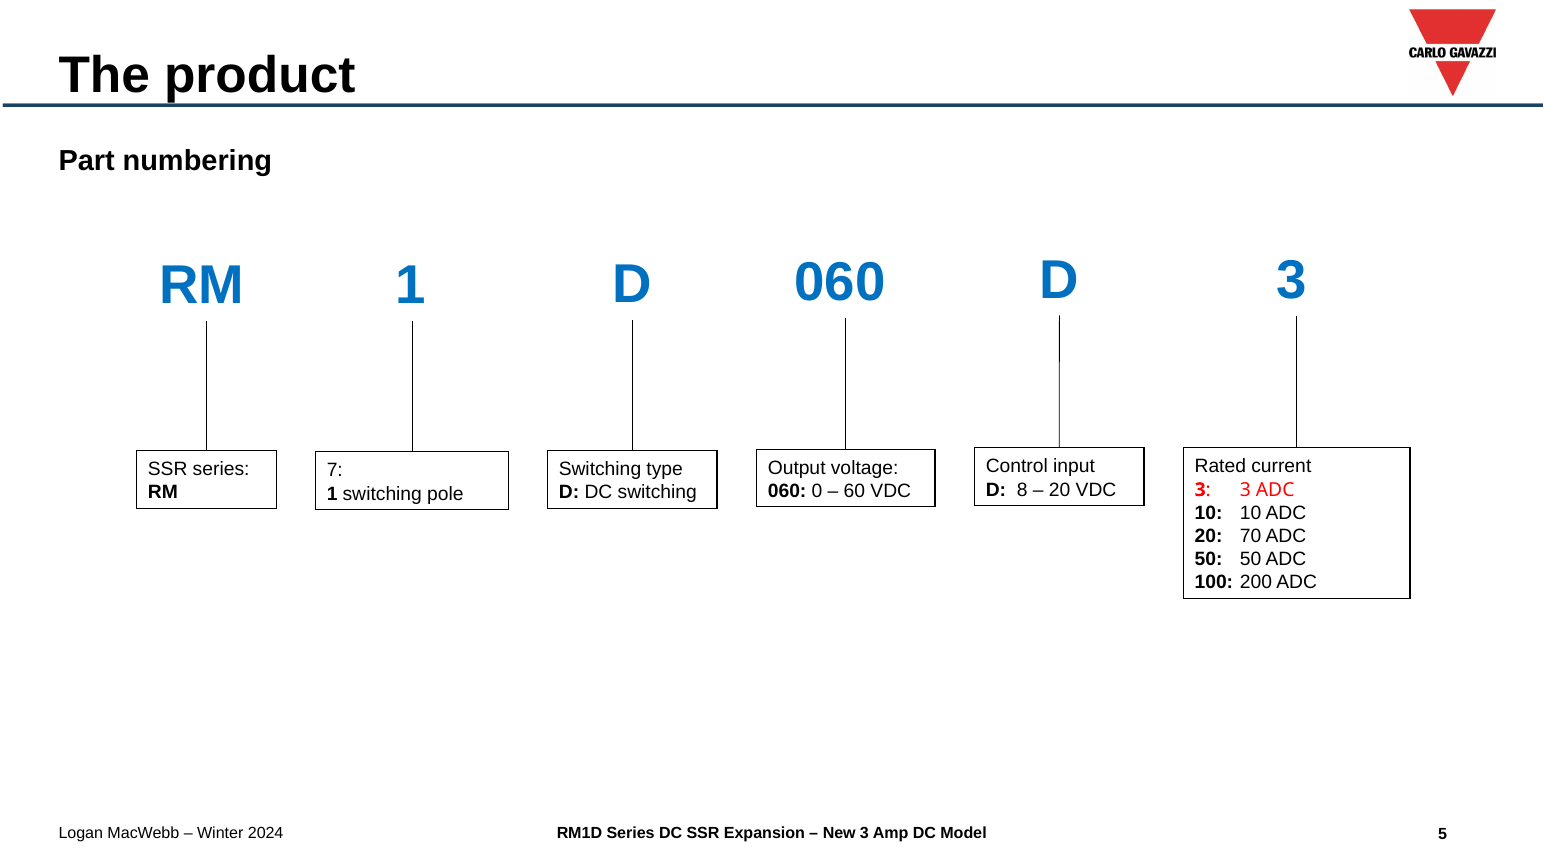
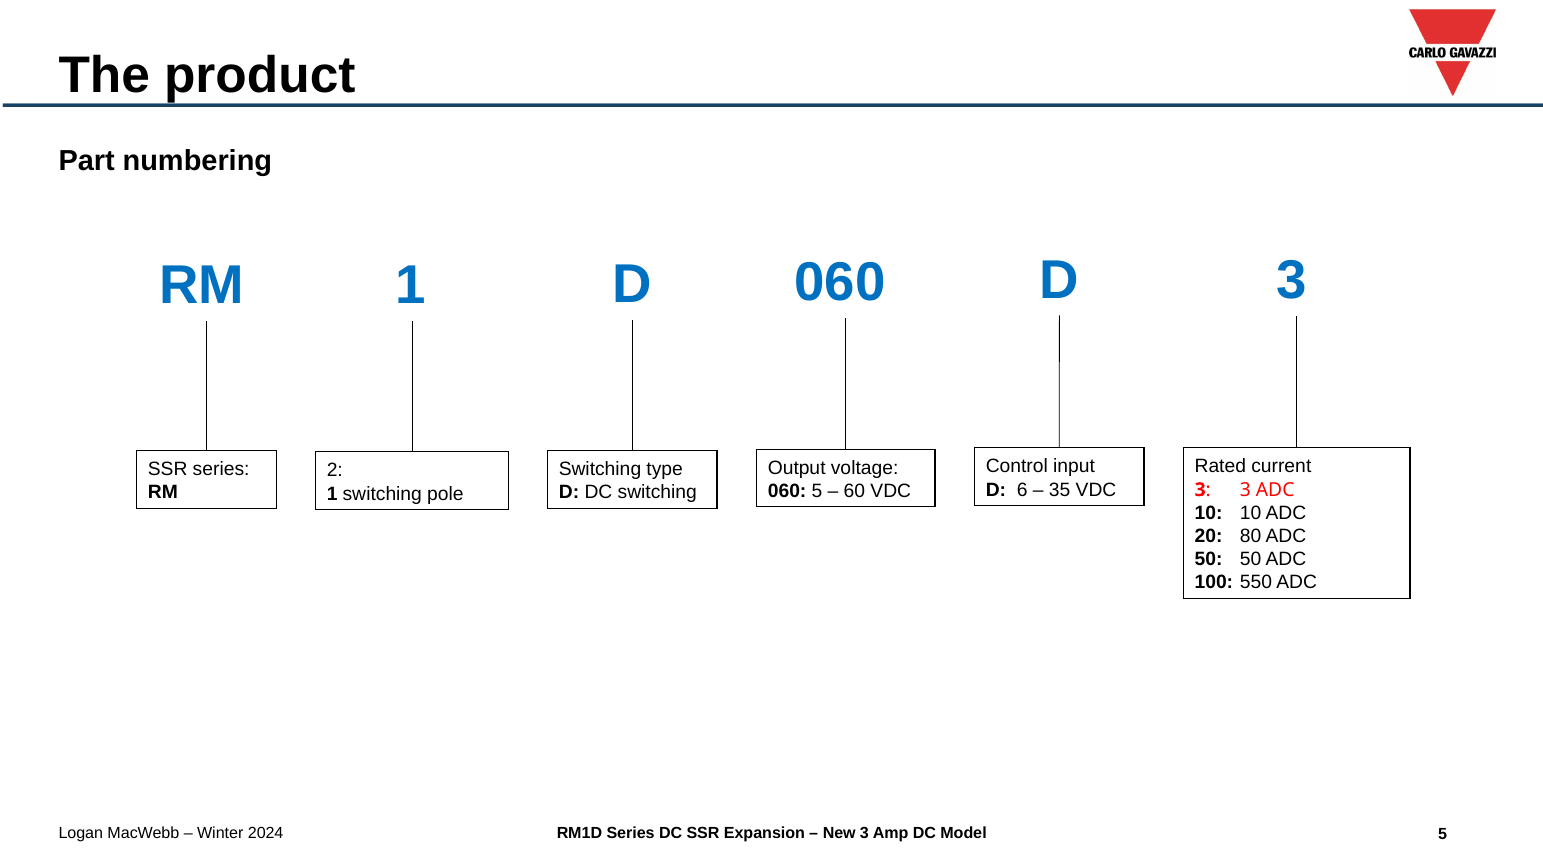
7: 7 -> 2
8: 8 -> 6
20 at (1060, 490): 20 -> 35
060 0: 0 -> 5
70: 70 -> 80
200: 200 -> 550
